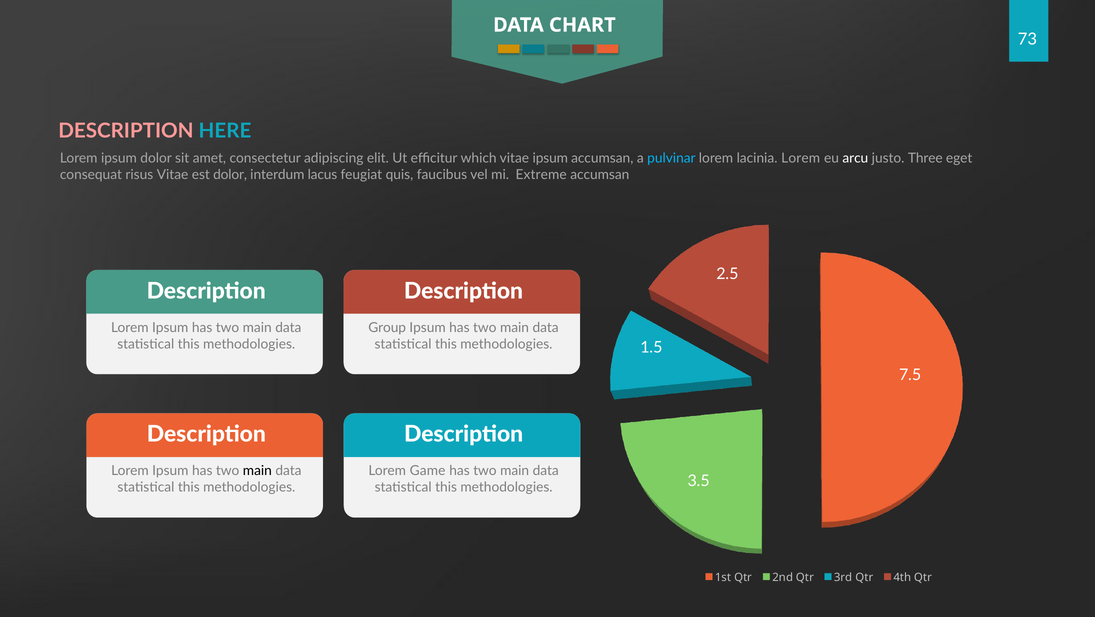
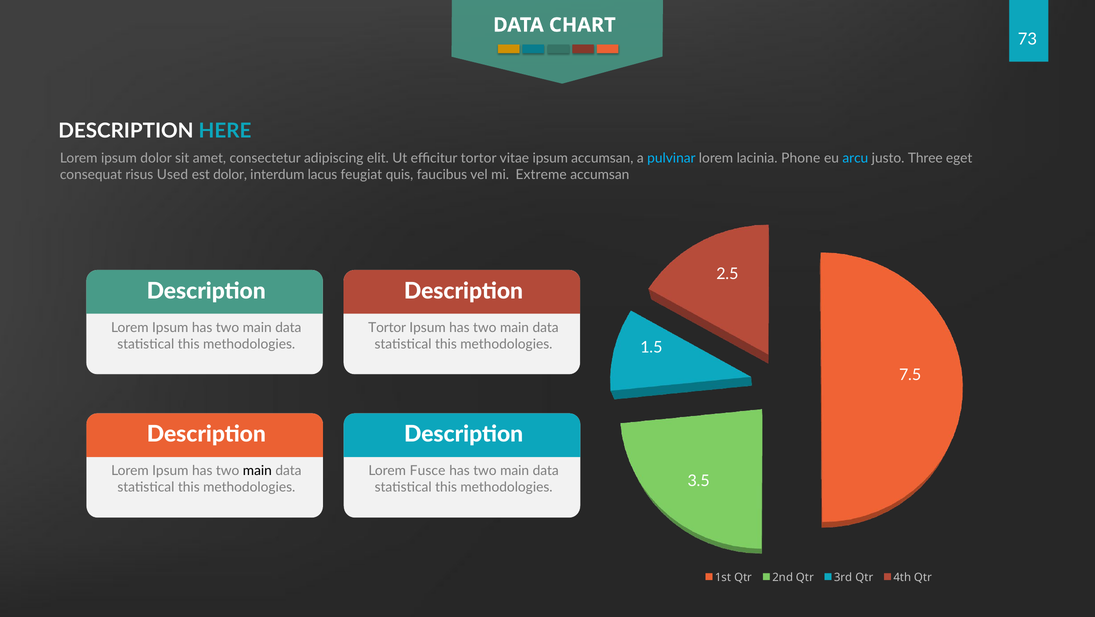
DESCRIPTION at (126, 131) colour: pink -> white
efficitur which: which -> tortor
lacinia Lorem: Lorem -> Phone
arcu colour: white -> light blue
risus Vitae: Vitae -> Used
Group at (387, 328): Group -> Tortor
Game: Game -> Fusce
